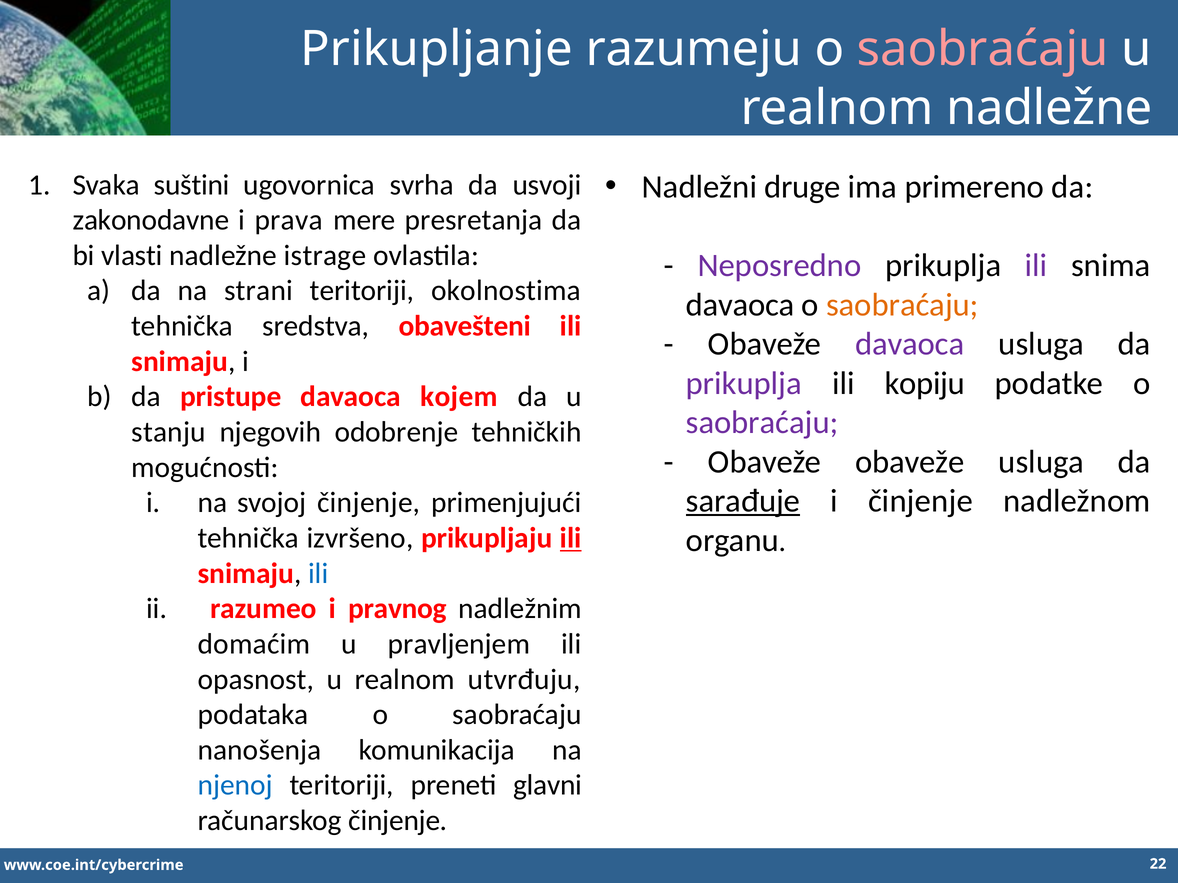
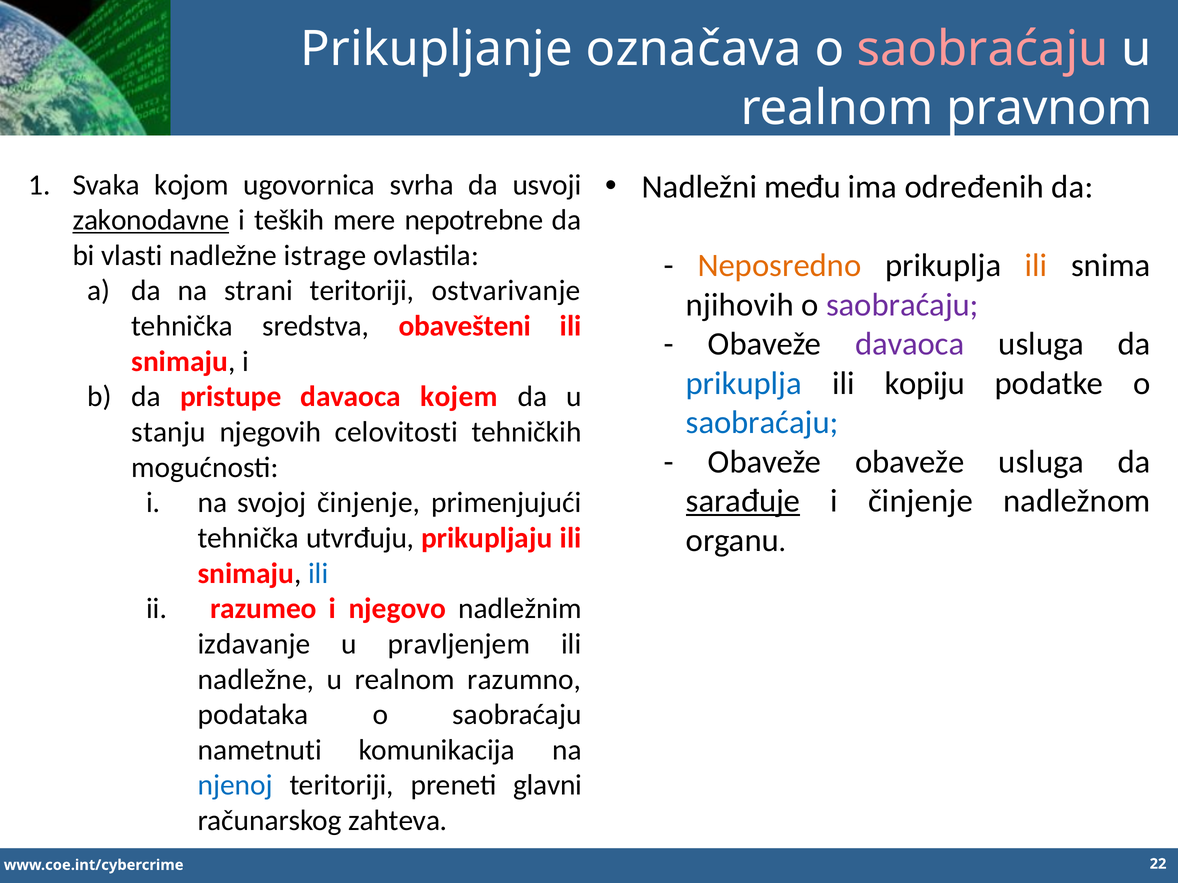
razumeju: razumeju -> označava
realnom nadležne: nadležne -> pravnom
druge: druge -> među
primereno: primereno -> određenih
suštini: suštini -> kojom
zakonodavne underline: none -> present
prava: prava -> teških
presretanja: presretanja -> nepotrebne
Neposredno colour: purple -> orange
ili at (1036, 266) colour: purple -> orange
okolnostima: okolnostima -> ostvarivanje
davaoca at (740, 305): davaoca -> njihovih
saobraćaju at (902, 305) colour: orange -> purple
prikuplja at (744, 384) colour: purple -> blue
saobraćaju at (762, 423) colour: purple -> blue
odobrenje: odobrenje -> celovitosti
izvršeno: izvršeno -> utvrđuju
ili at (571, 538) underline: present -> none
pravnog: pravnog -> njegovo
domaćim: domaćim -> izdavanje
opasnost at (256, 680): opasnost -> nadležne
utvrđuju: utvrđuju -> razumno
nanošenja: nanošenja -> nametnuti
računarskog činjenje: činjenje -> zahteva
